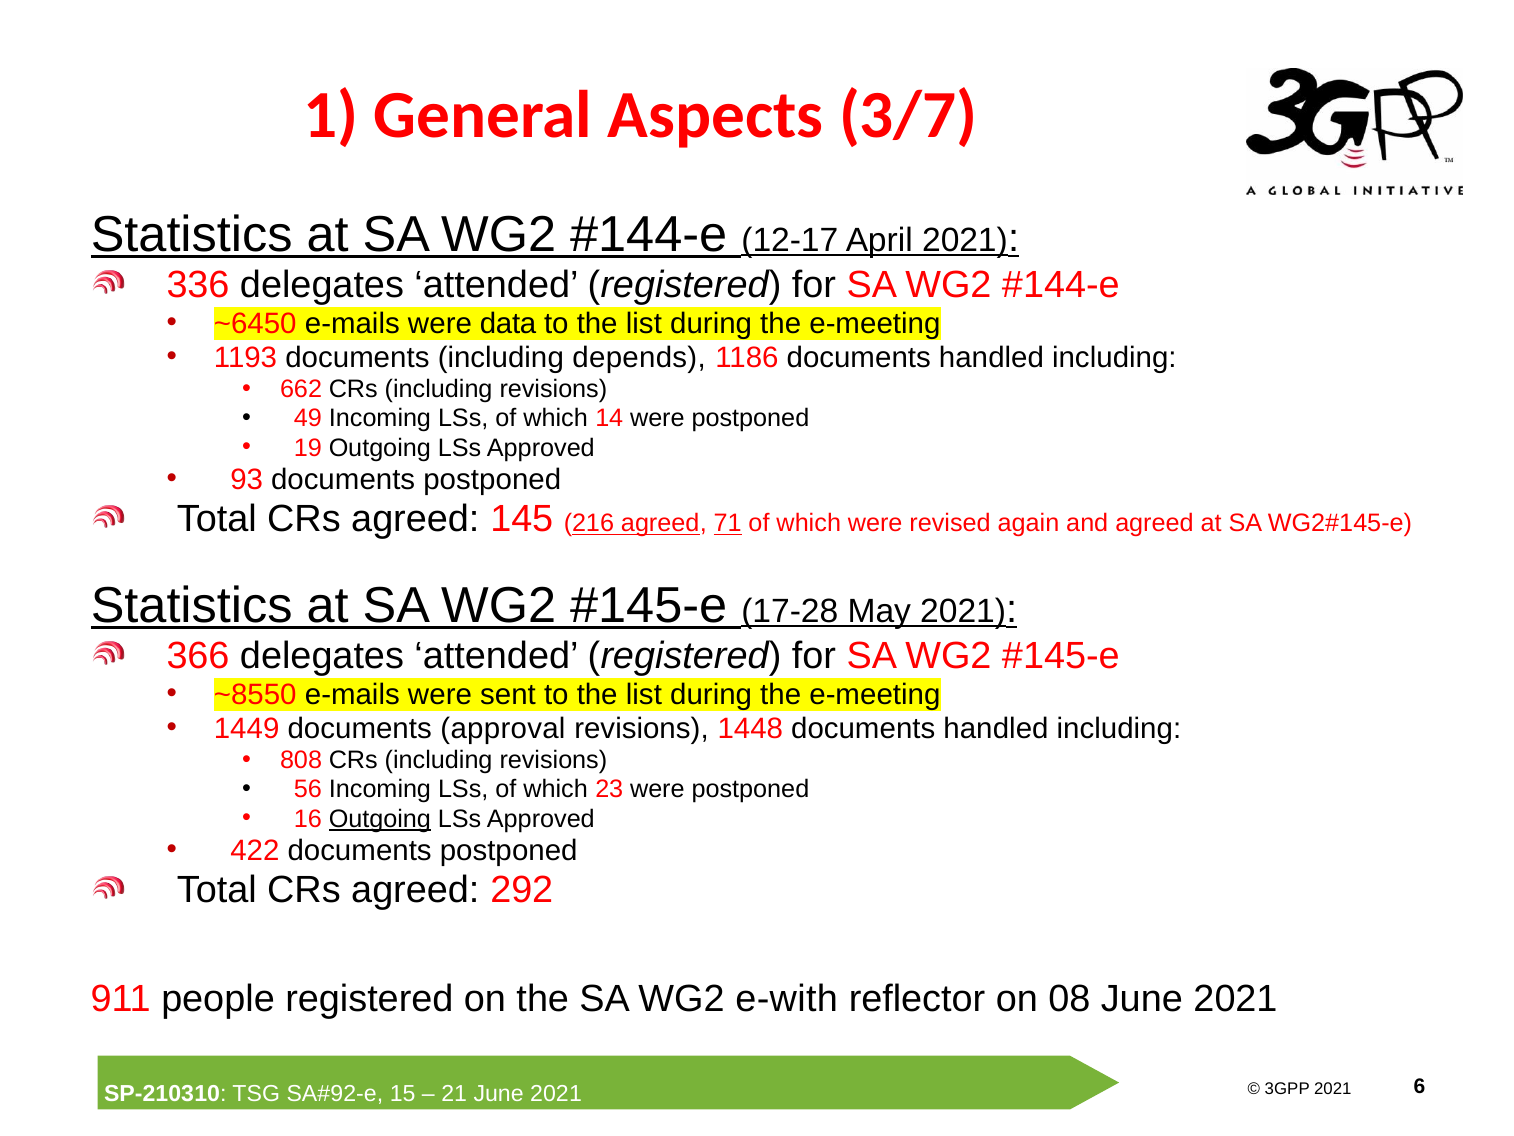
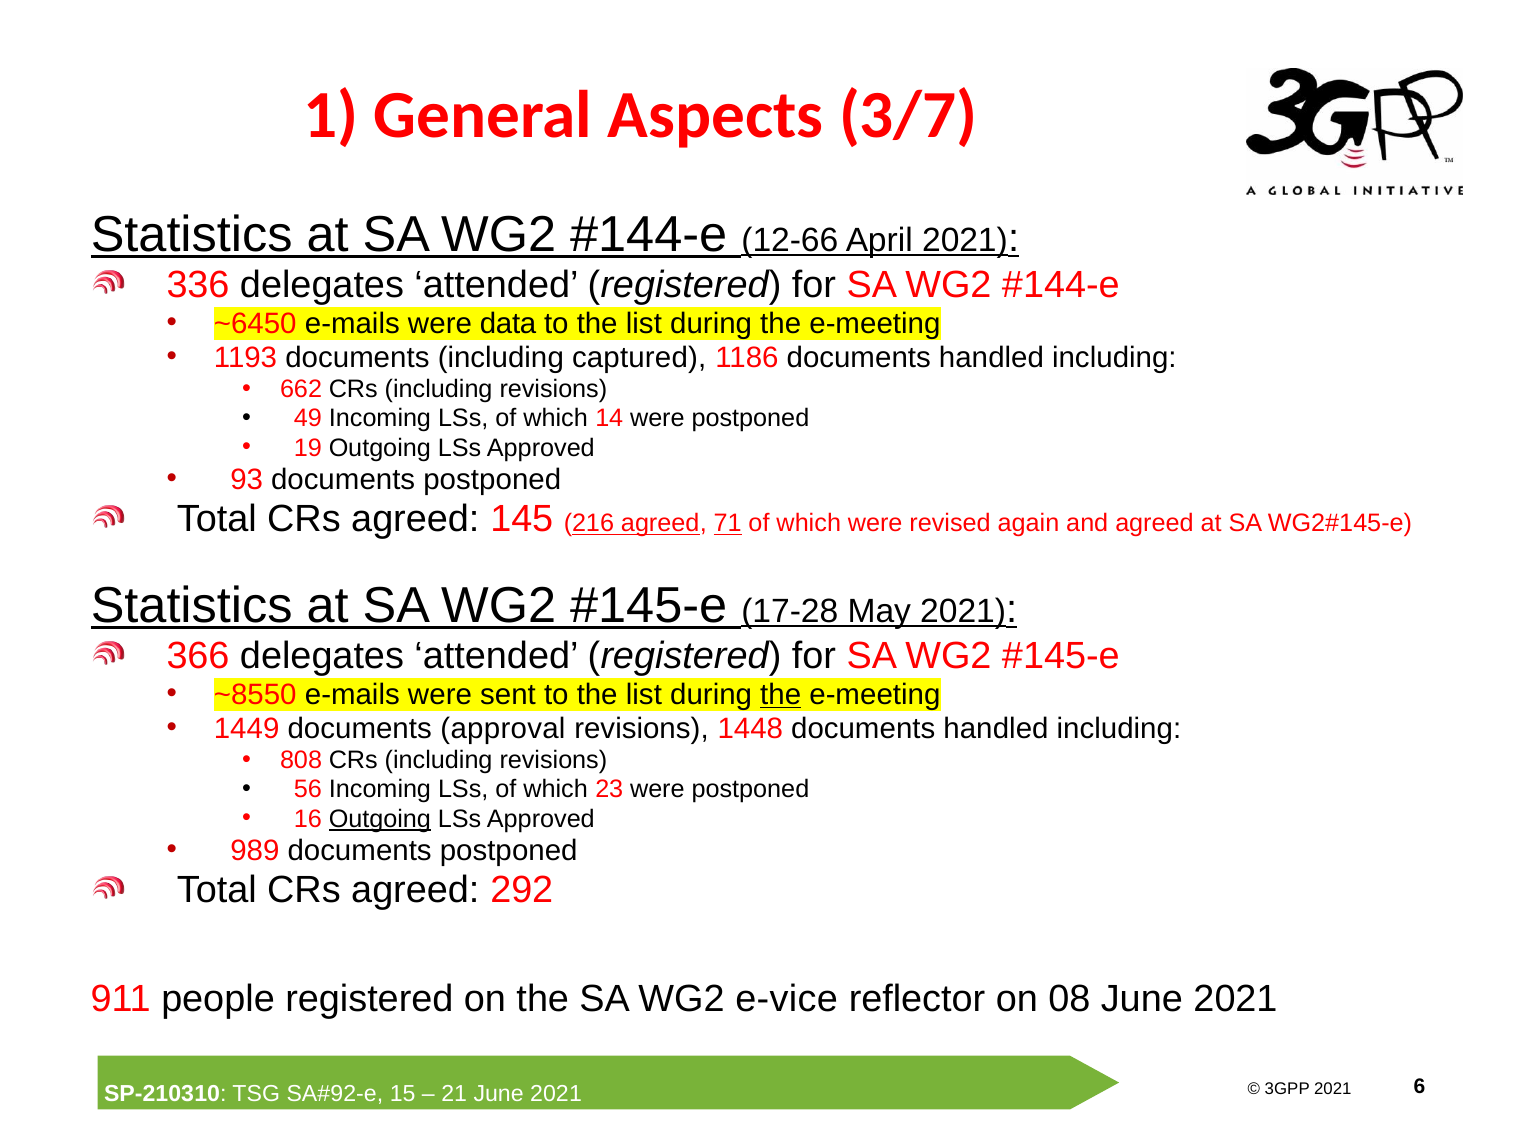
12-17: 12-17 -> 12-66
depends: depends -> captured
the at (781, 694) underline: none -> present
422: 422 -> 989
e-with: e-with -> e-vice
